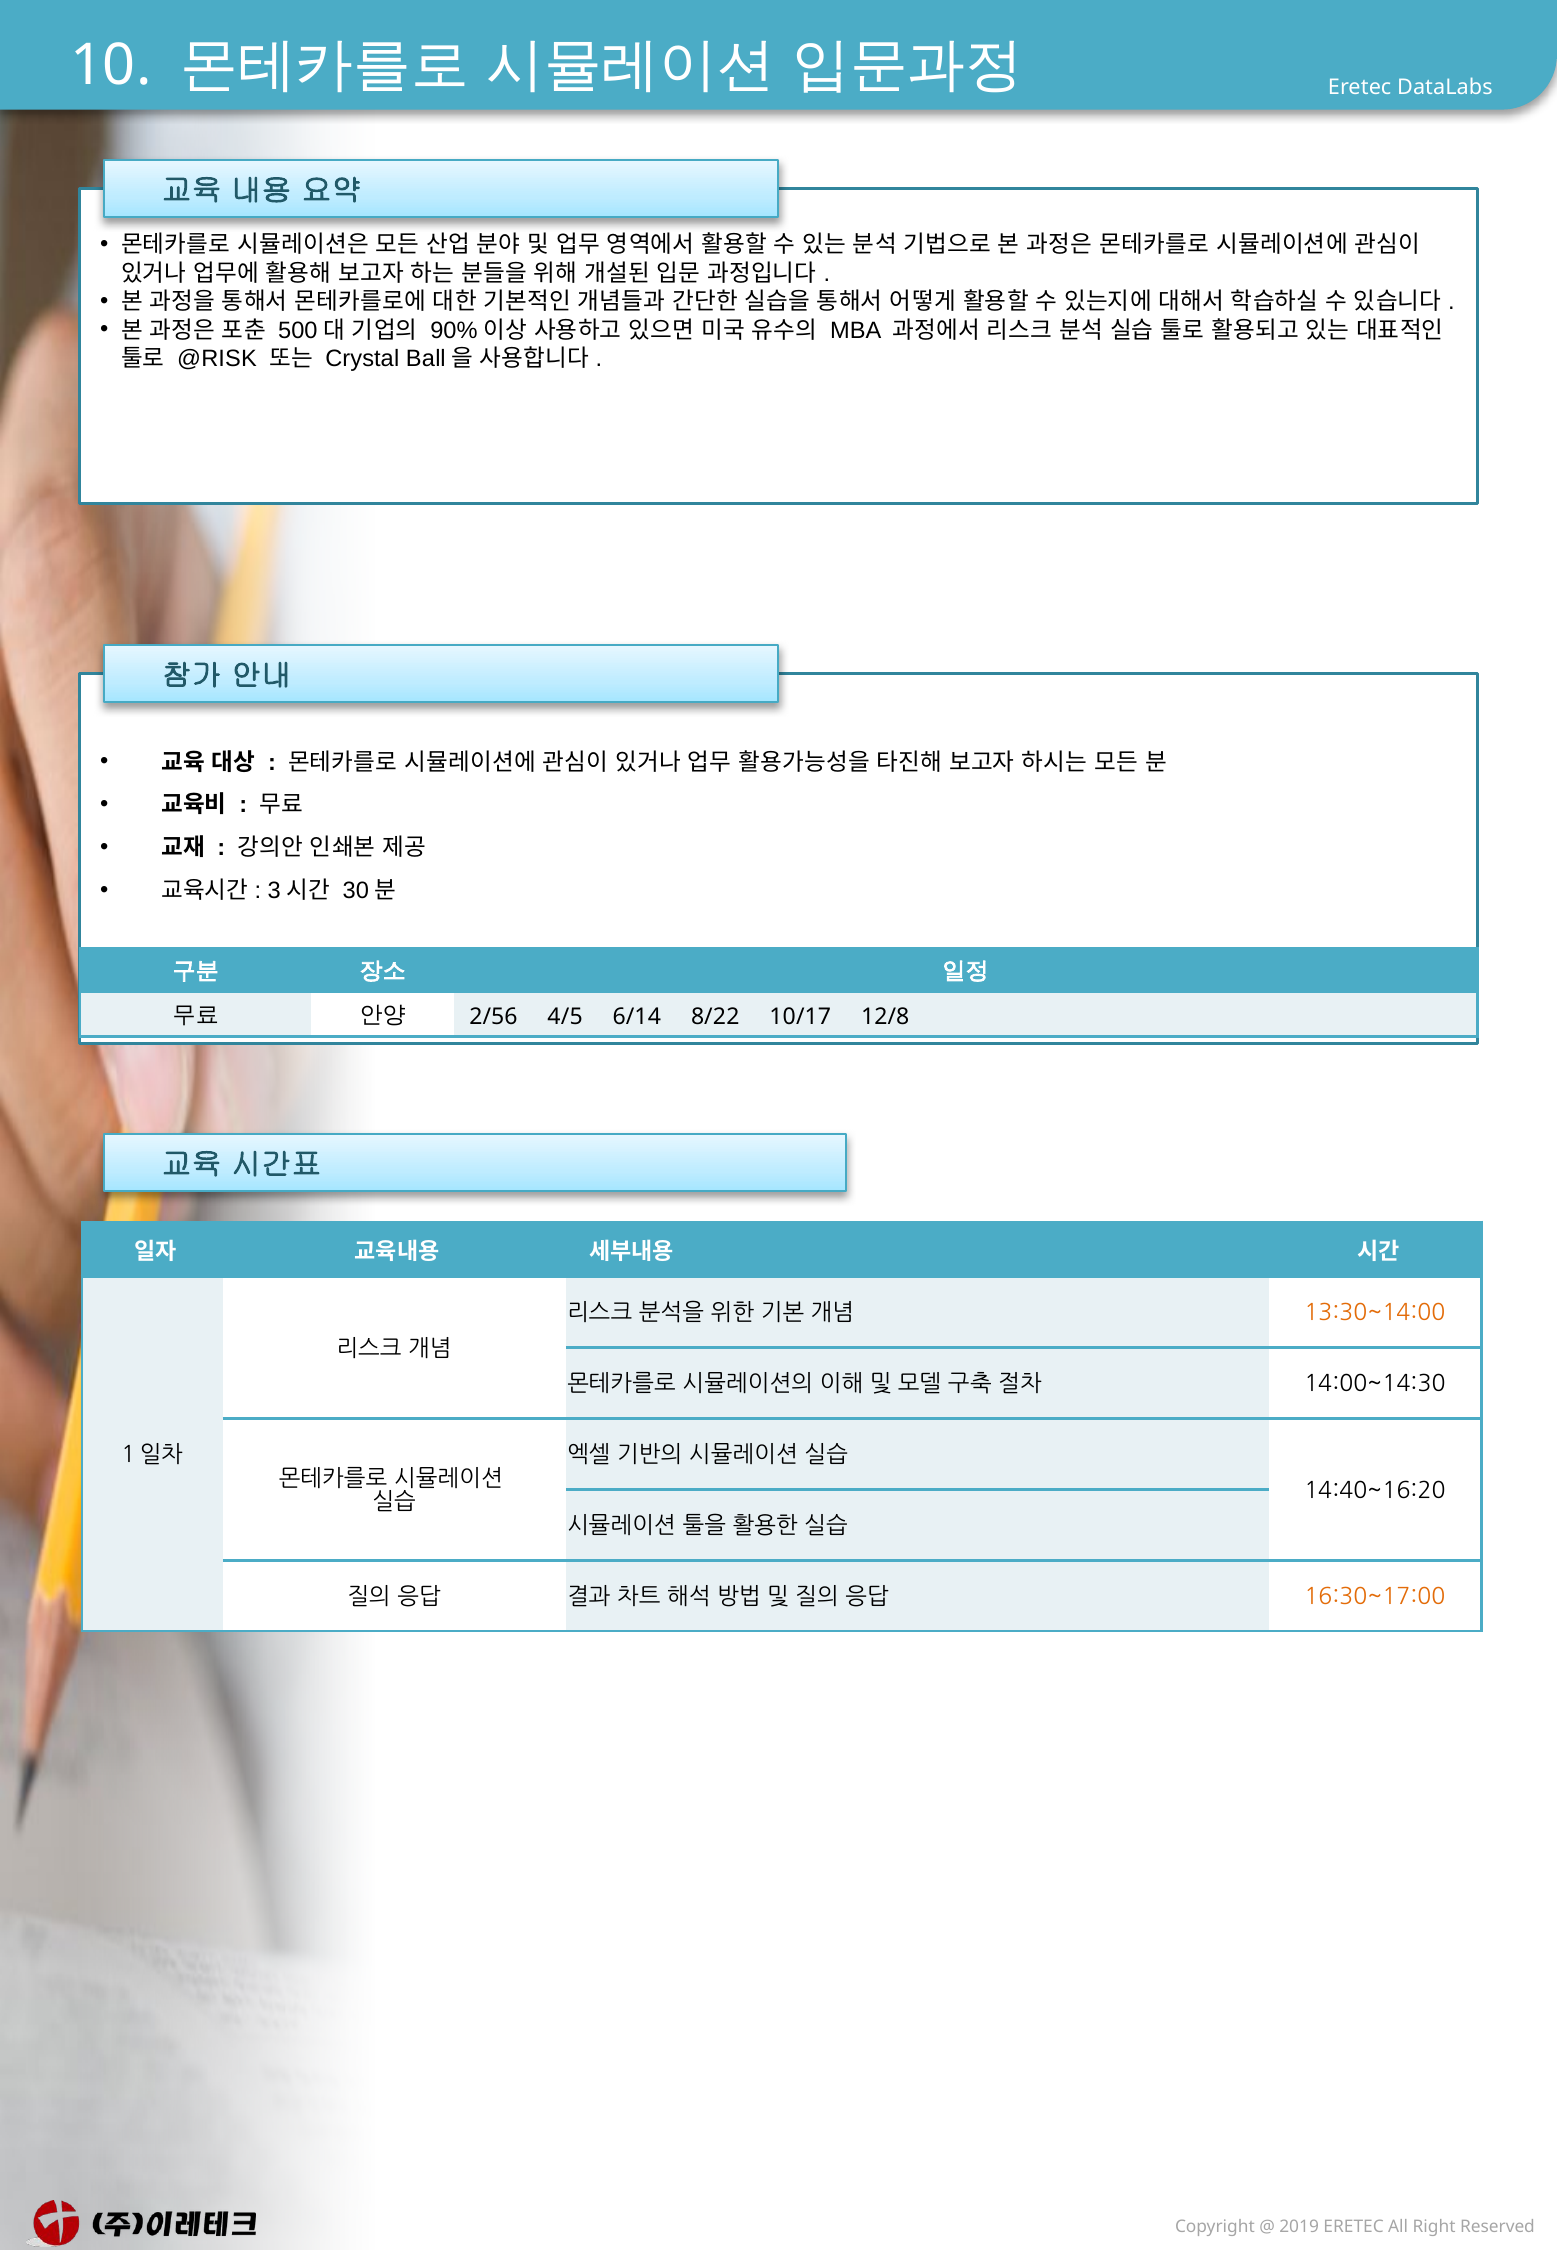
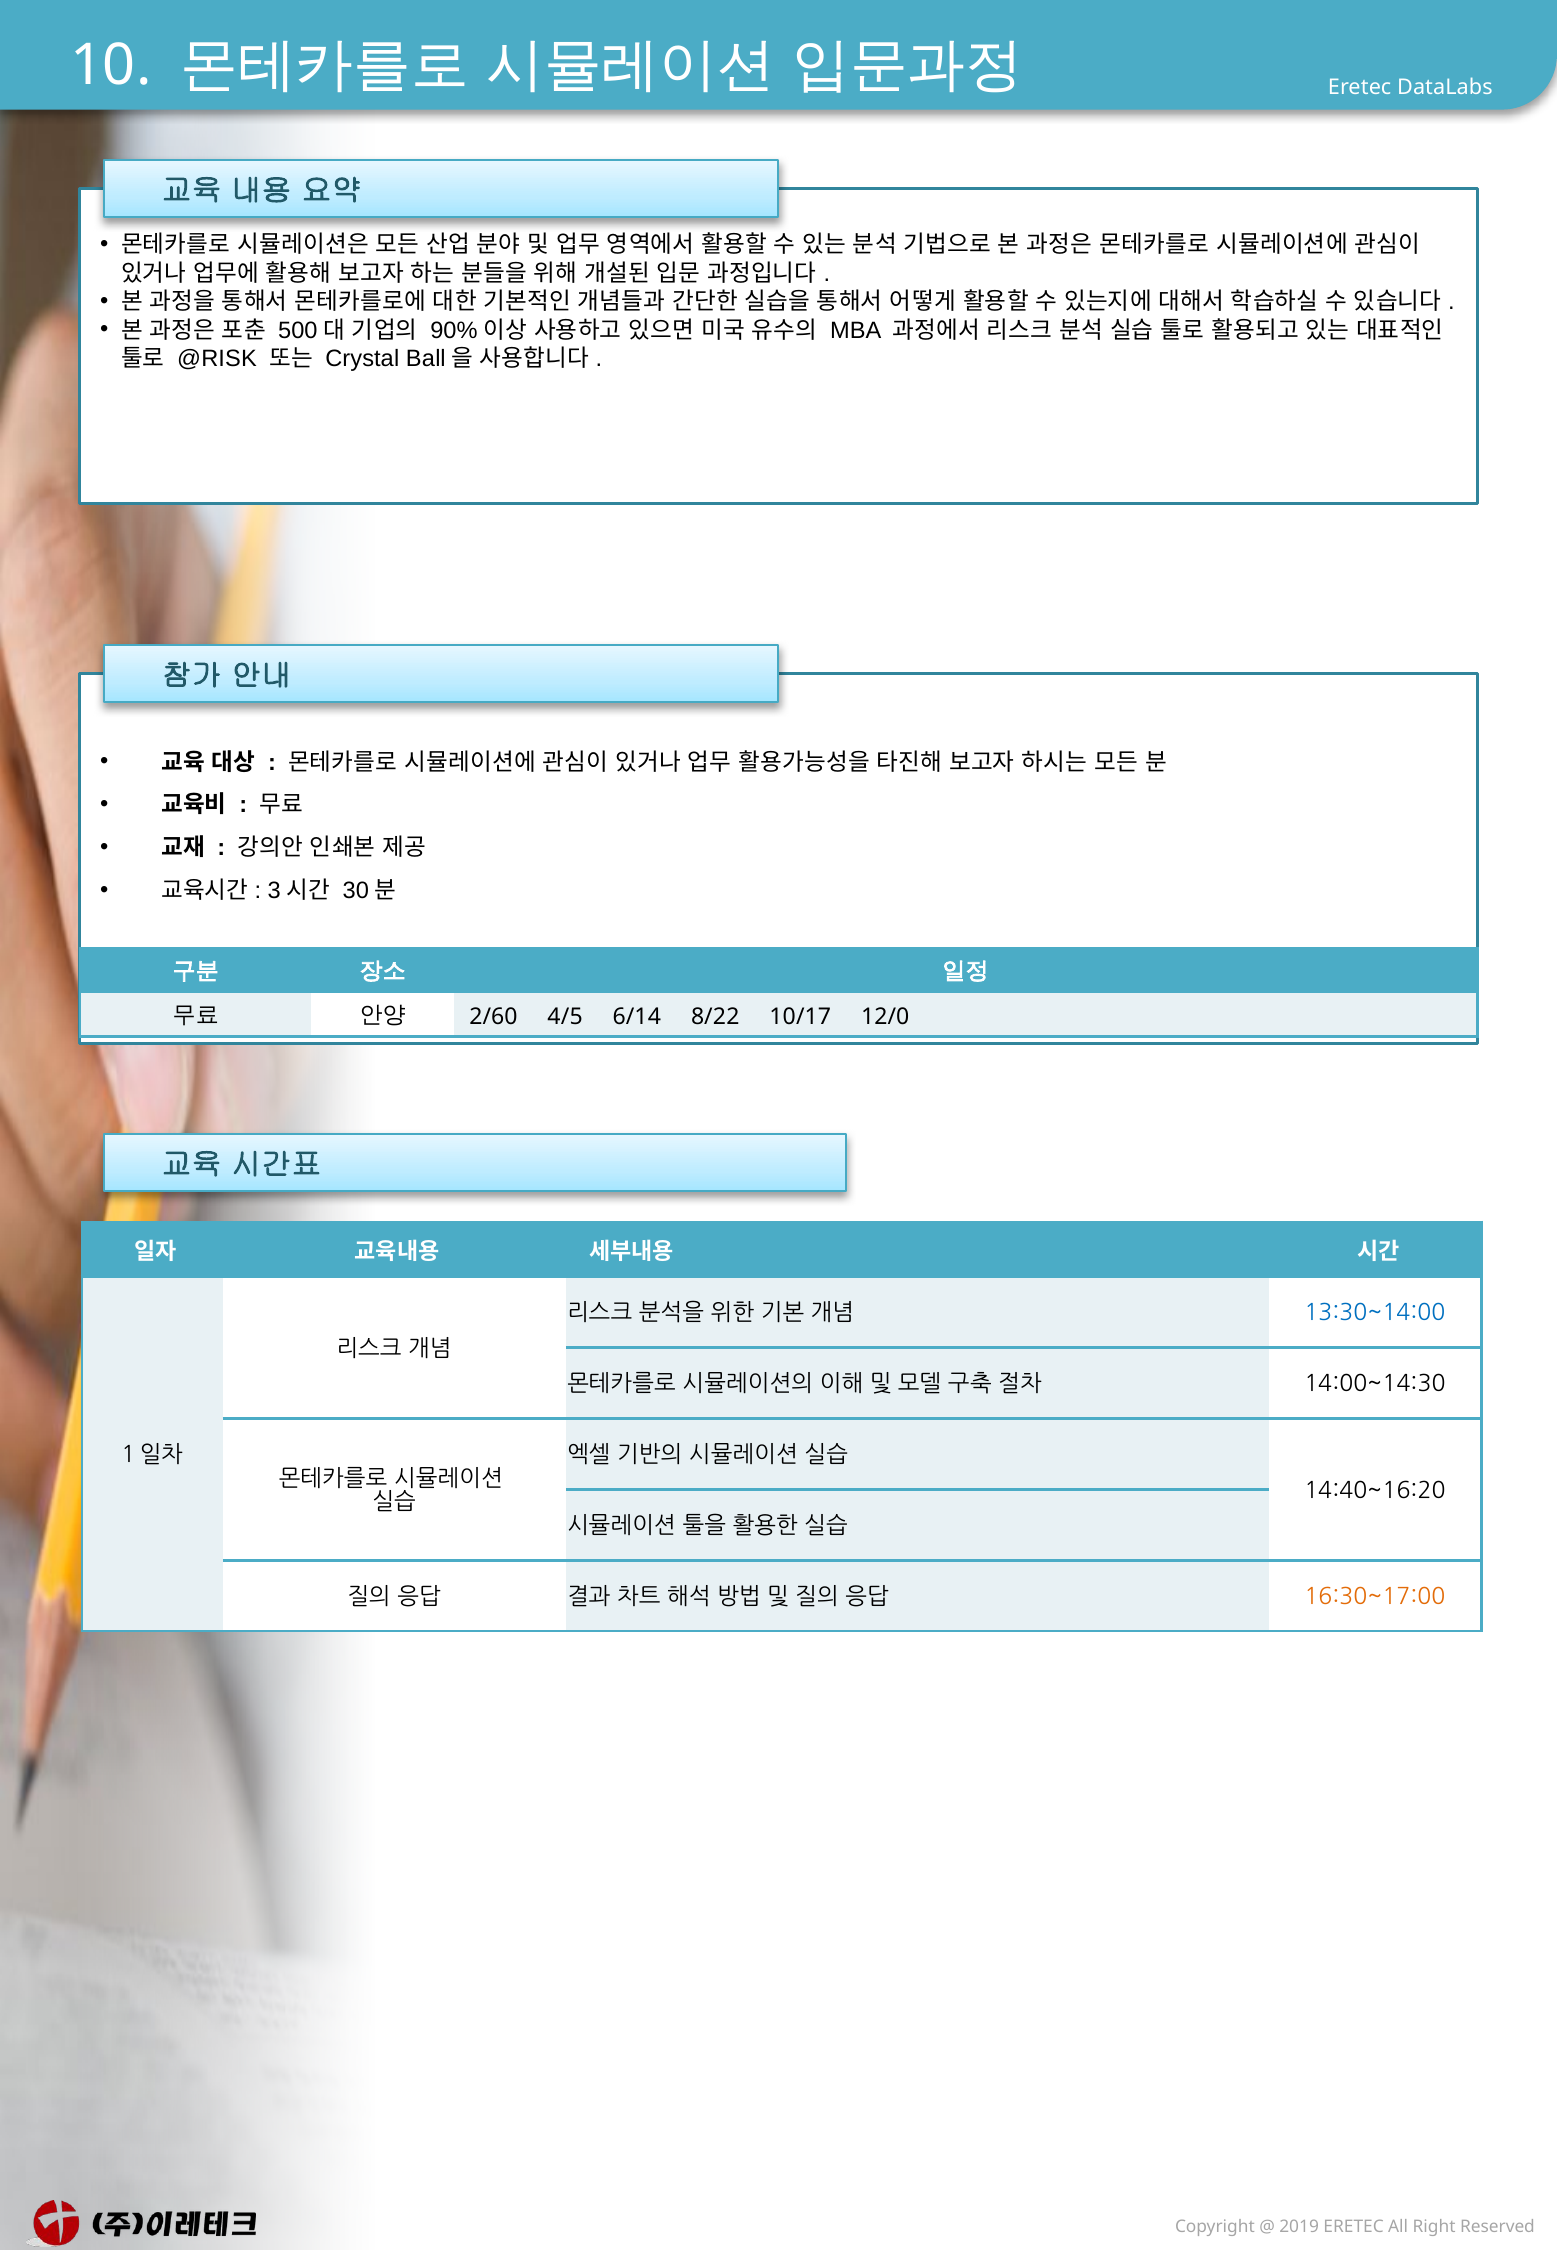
2/56: 2/56 -> 2/60
12/8: 12/8 -> 12/0
13:30~14:00 colour: orange -> blue
